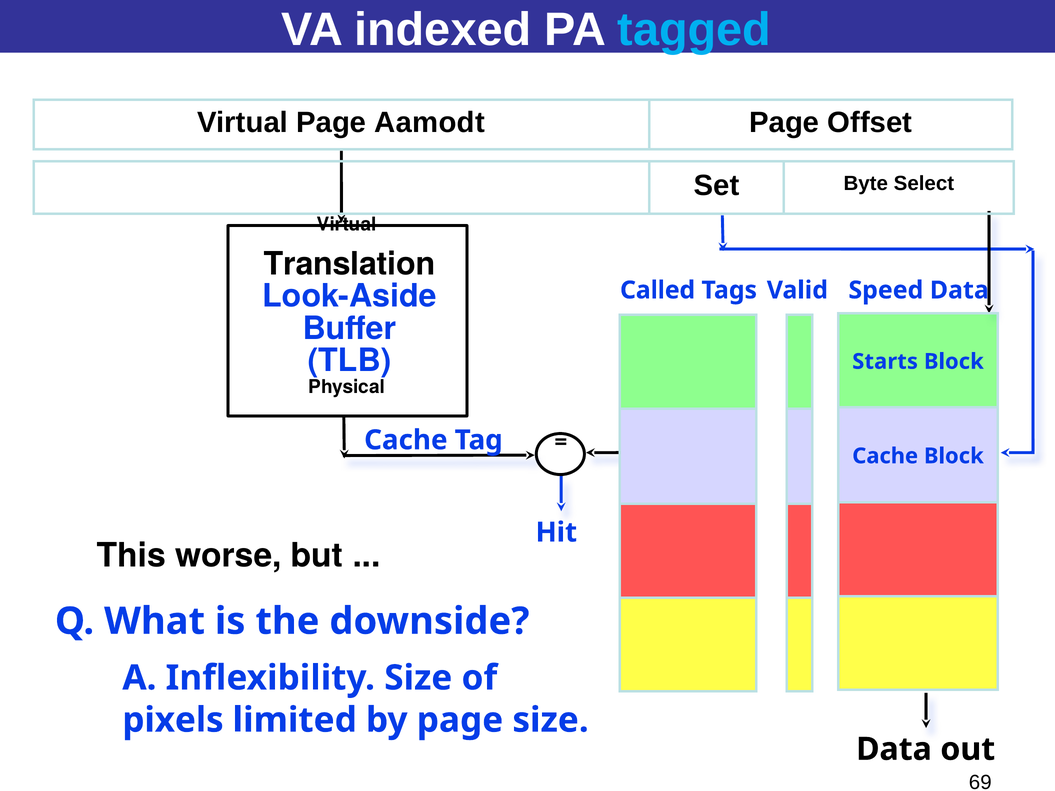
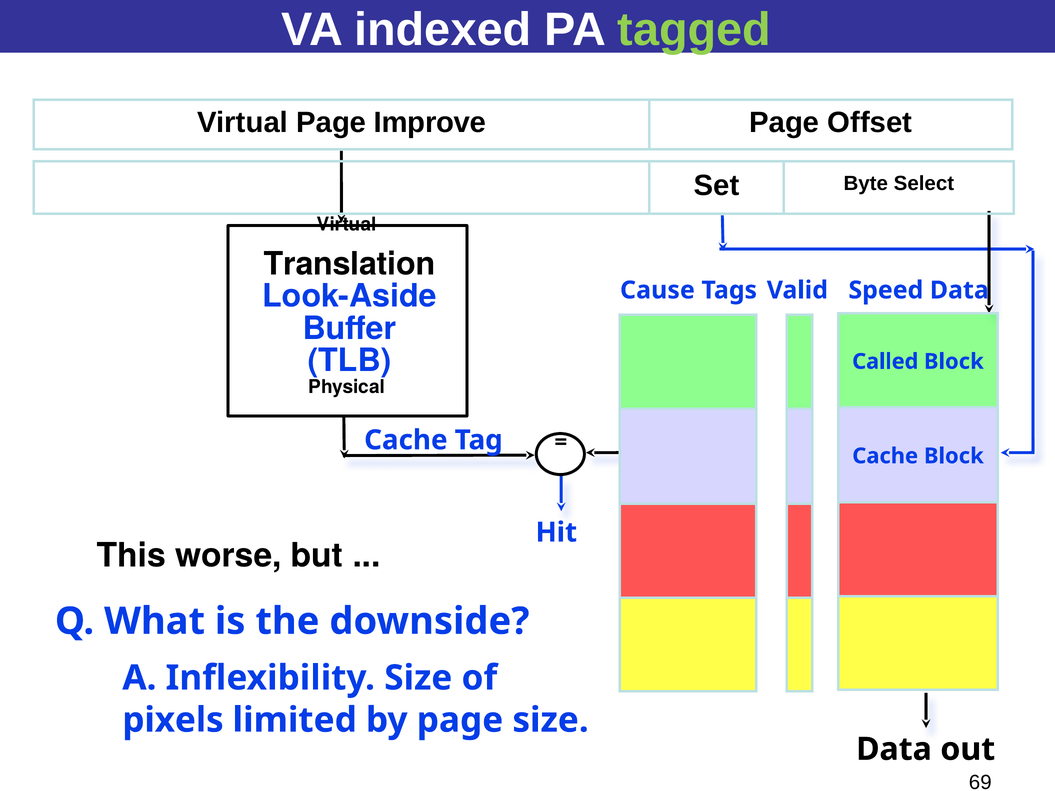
tagged colour: light blue -> light green
Aamodt: Aamodt -> Improve
Called: Called -> Cause
Starts: Starts -> Called
